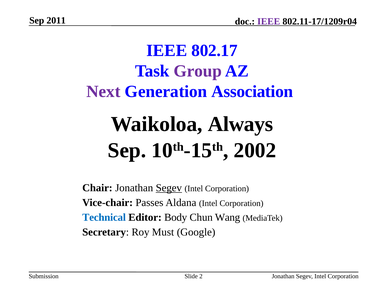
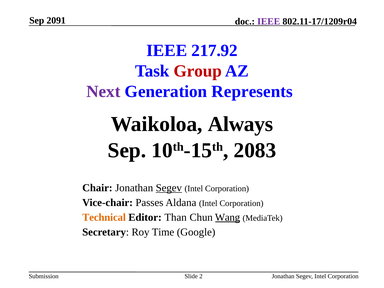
2011: 2011 -> 2091
802.17: 802.17 -> 217.92
Group colour: purple -> red
Association: Association -> Represents
2002: 2002 -> 2083
Technical colour: blue -> orange
Body: Body -> Than
Wang underline: none -> present
Must: Must -> Time
